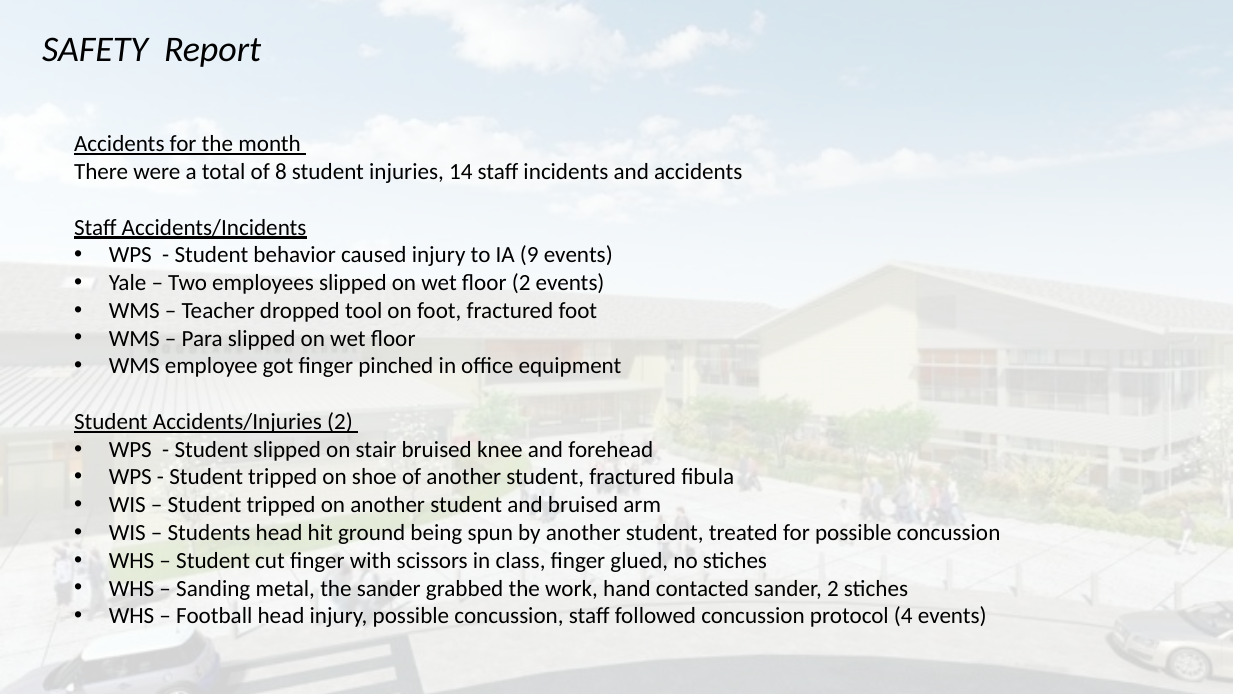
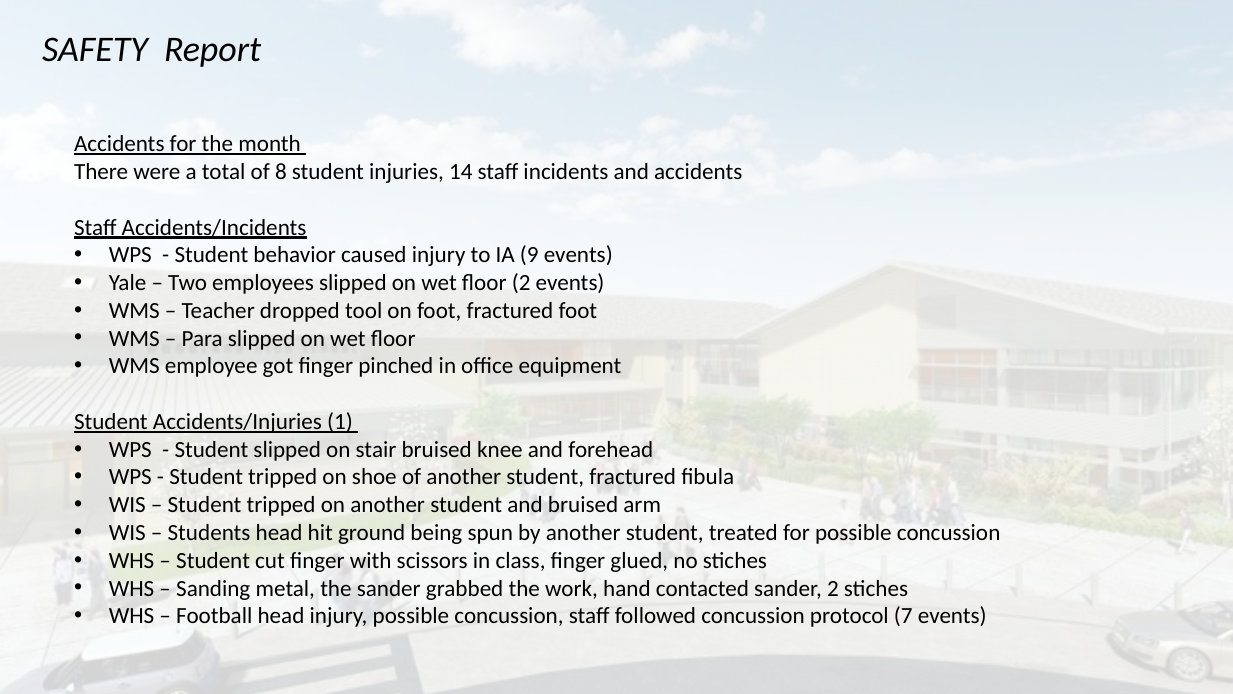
Accidents/Injuries 2: 2 -> 1
4: 4 -> 7
